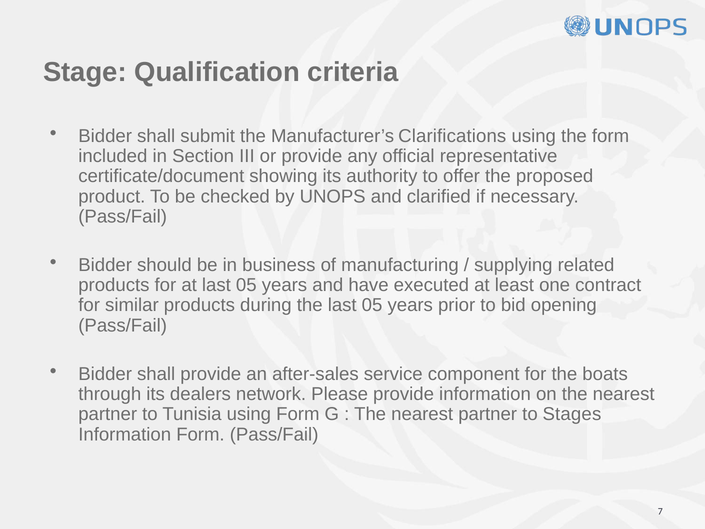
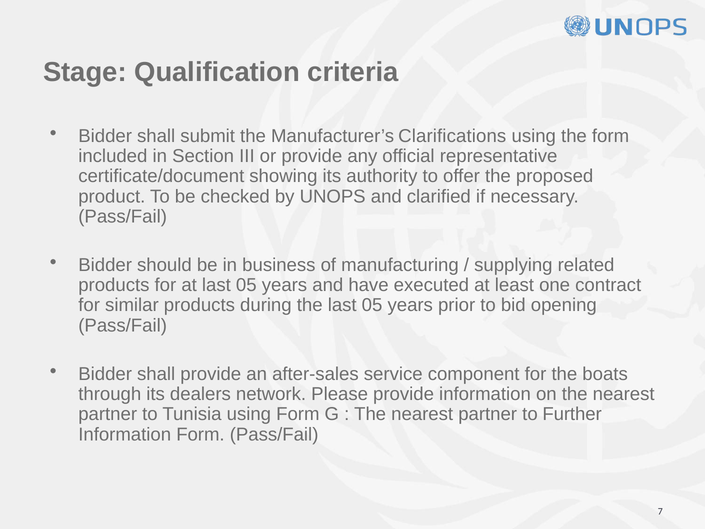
Stages: Stages -> Further
